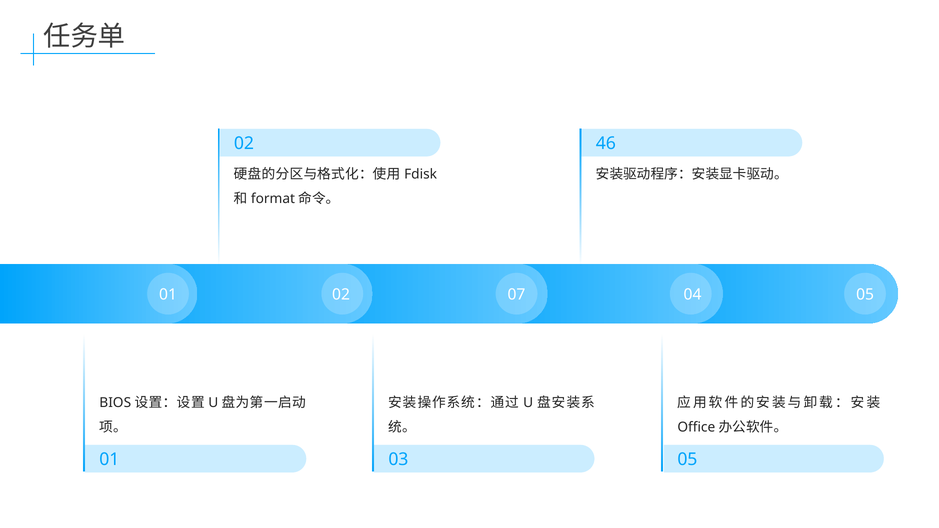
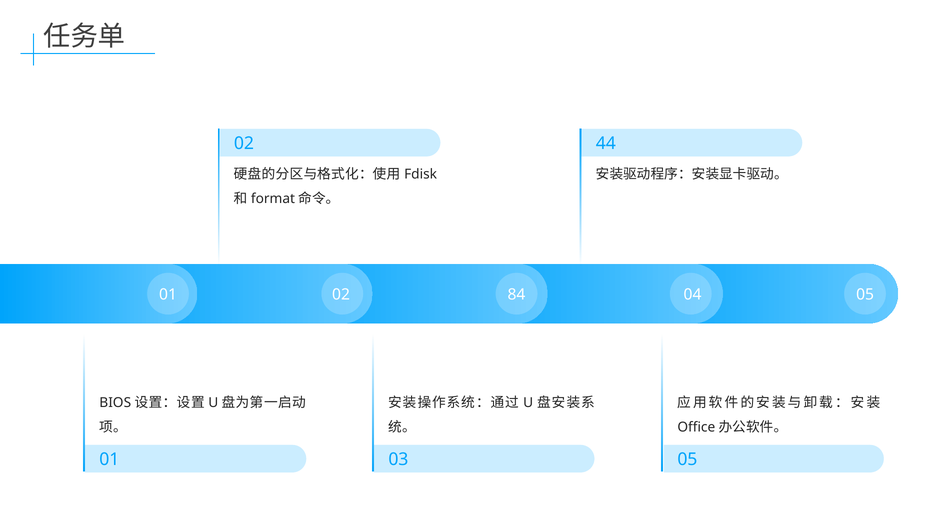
46: 46 -> 44
07: 07 -> 84
